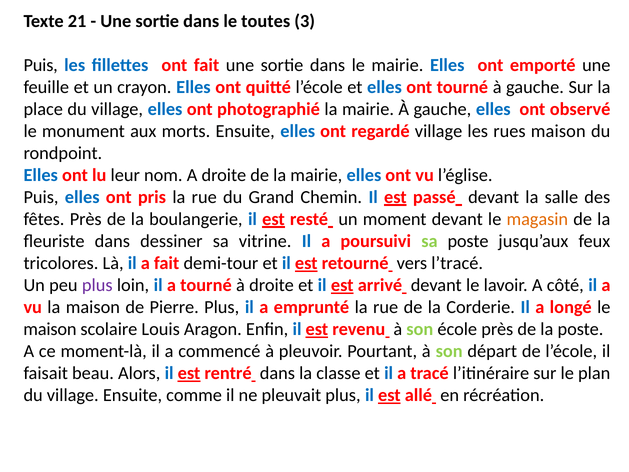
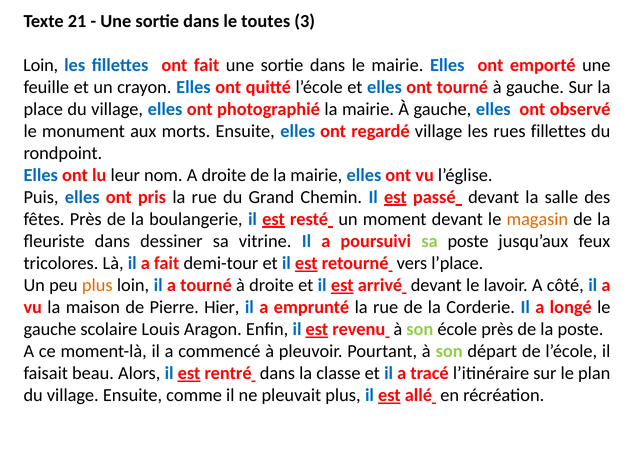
Puis at (41, 65): Puis -> Loin
rues maison: maison -> fillettes
l’tracé: l’tracé -> l’place
plus at (97, 285) colour: purple -> orange
Pierre Plus: Plus -> Hier
maison at (50, 329): maison -> gauche
